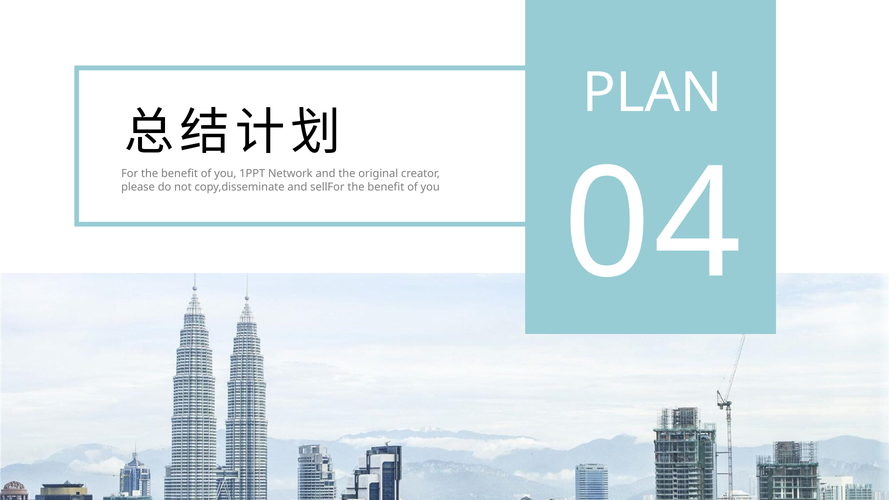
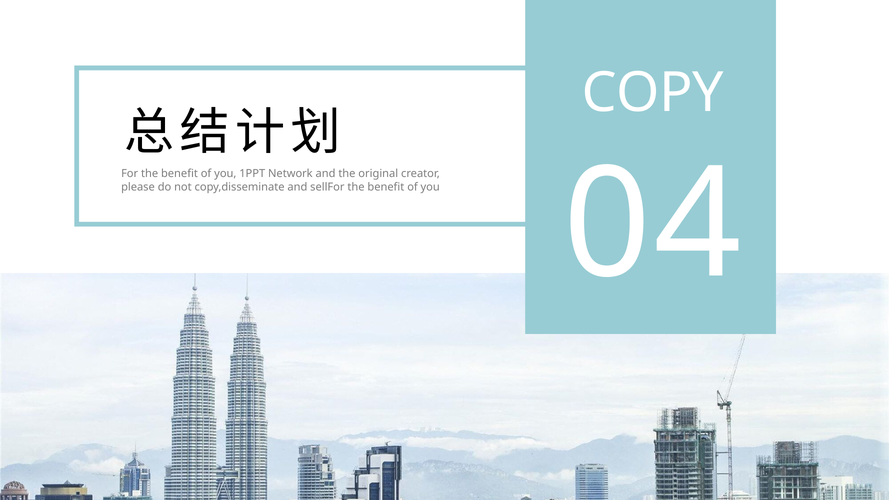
PLAN: PLAN -> COPY
